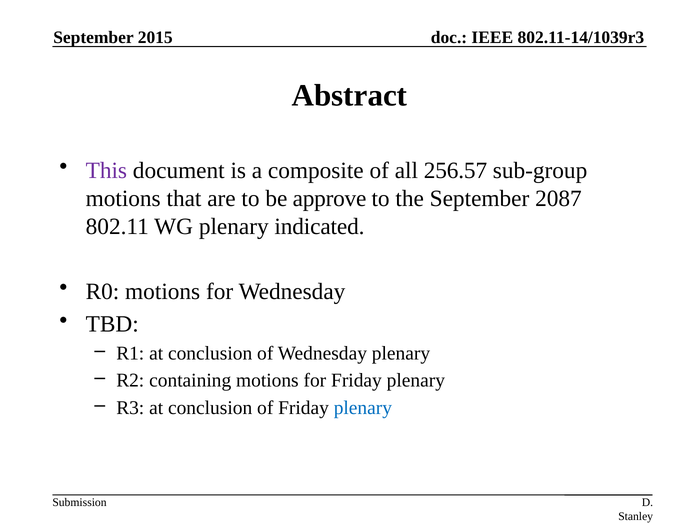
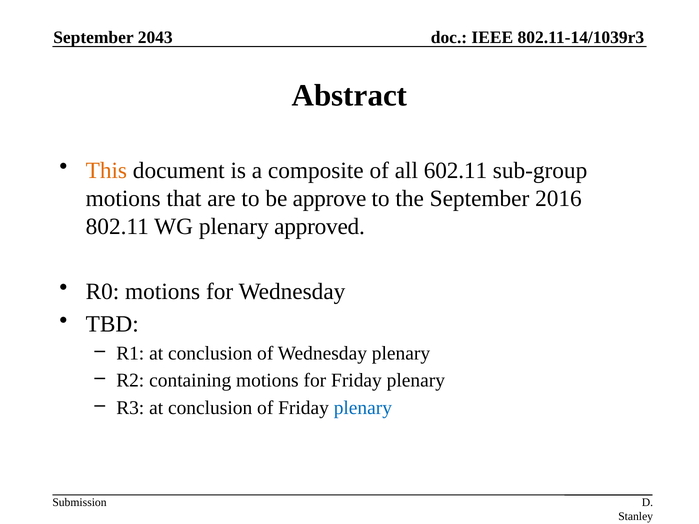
2015: 2015 -> 2043
This colour: purple -> orange
256.57: 256.57 -> 602.11
2087: 2087 -> 2016
indicated: indicated -> approved
